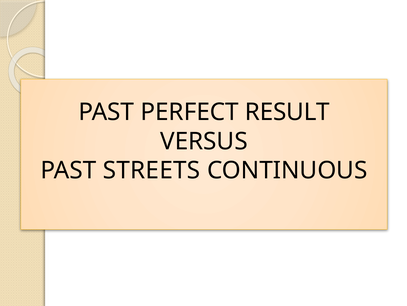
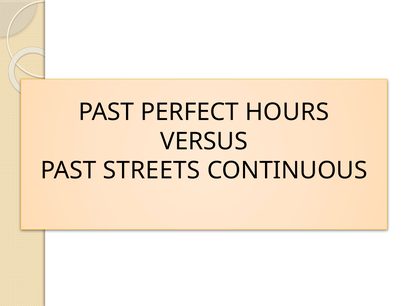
RESULT: RESULT -> HOURS
